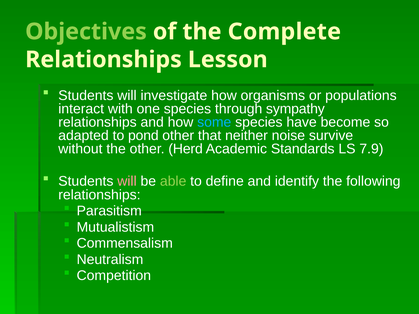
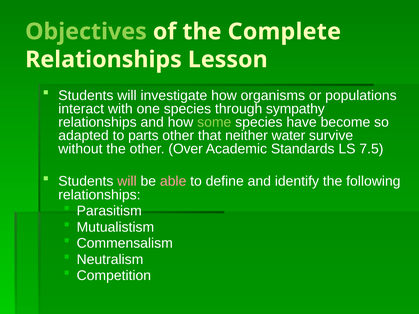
some colour: light blue -> light green
pond: pond -> parts
noise: noise -> water
Herd: Herd -> Over
7.9: 7.9 -> 7.5
able colour: light green -> pink
